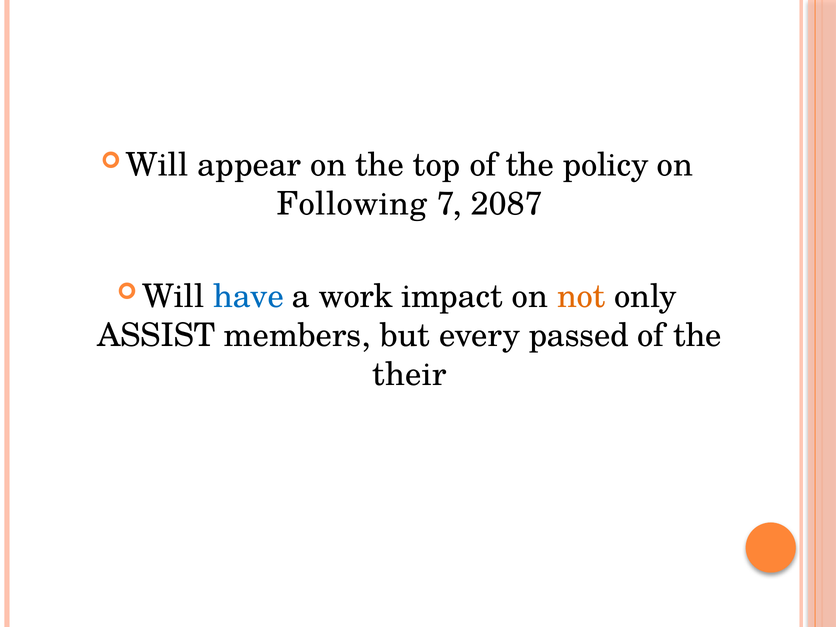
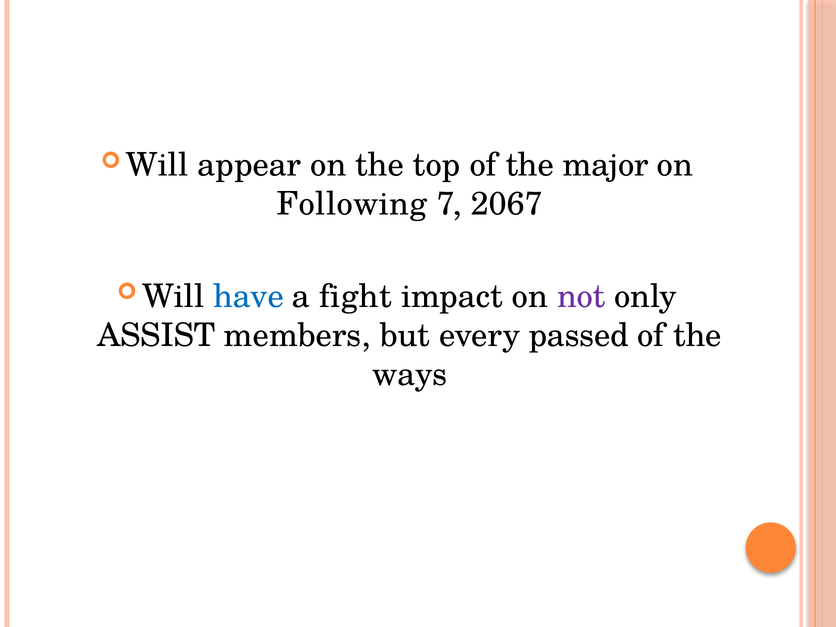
policy: policy -> major
2087: 2087 -> 2067
work: work -> fight
not colour: orange -> purple
their: their -> ways
